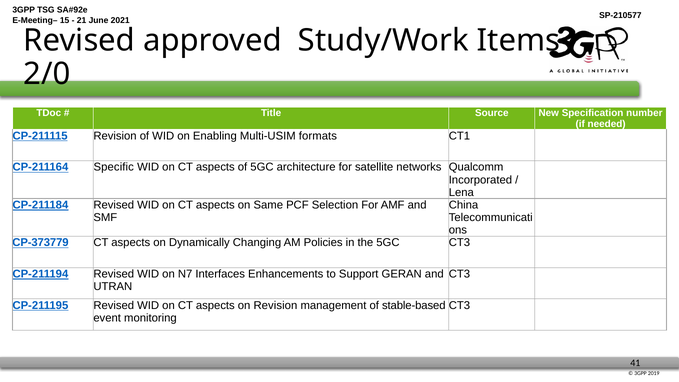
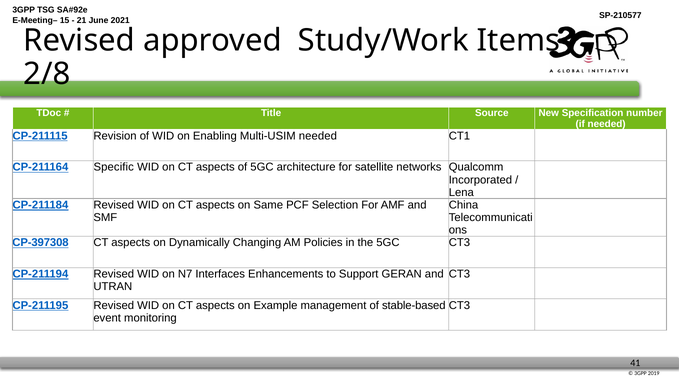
2/0: 2/0 -> 2/8
Multi-USIM formats: formats -> needed
CP-373779: CP-373779 -> CP-397308
on Revision: Revision -> Example
